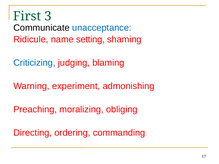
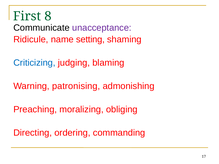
3: 3 -> 8
unacceptance colour: blue -> purple
experiment: experiment -> patronising
